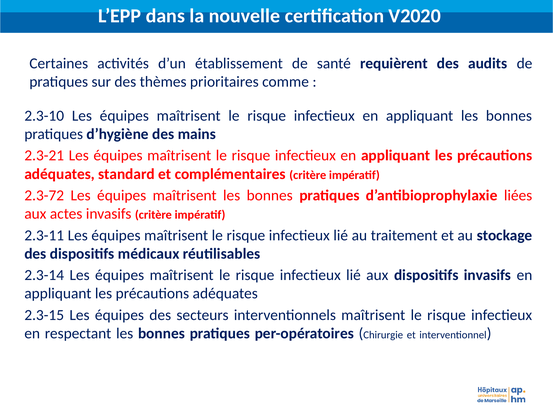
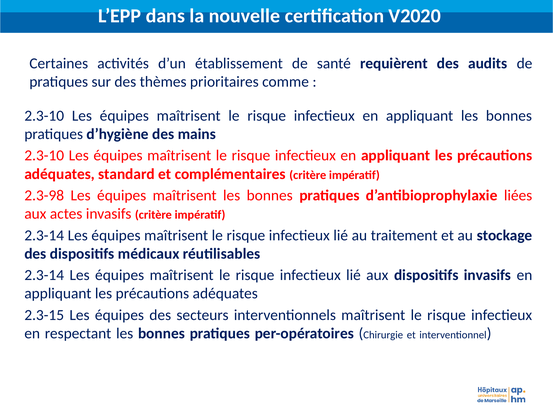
2.3-21 at (44, 156): 2.3-21 -> 2.3-10
2.3-72: 2.3-72 -> 2.3-98
2.3-11 at (44, 236): 2.3-11 -> 2.3-14
